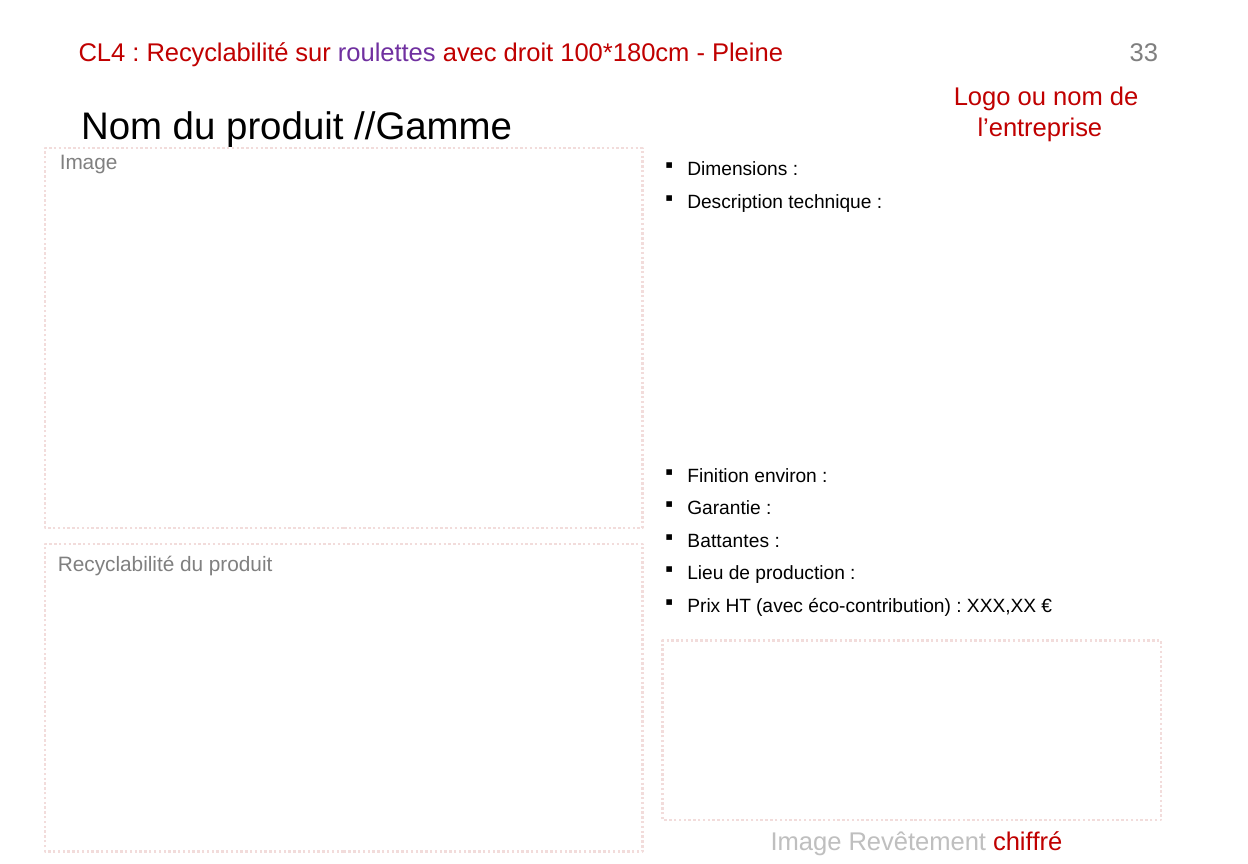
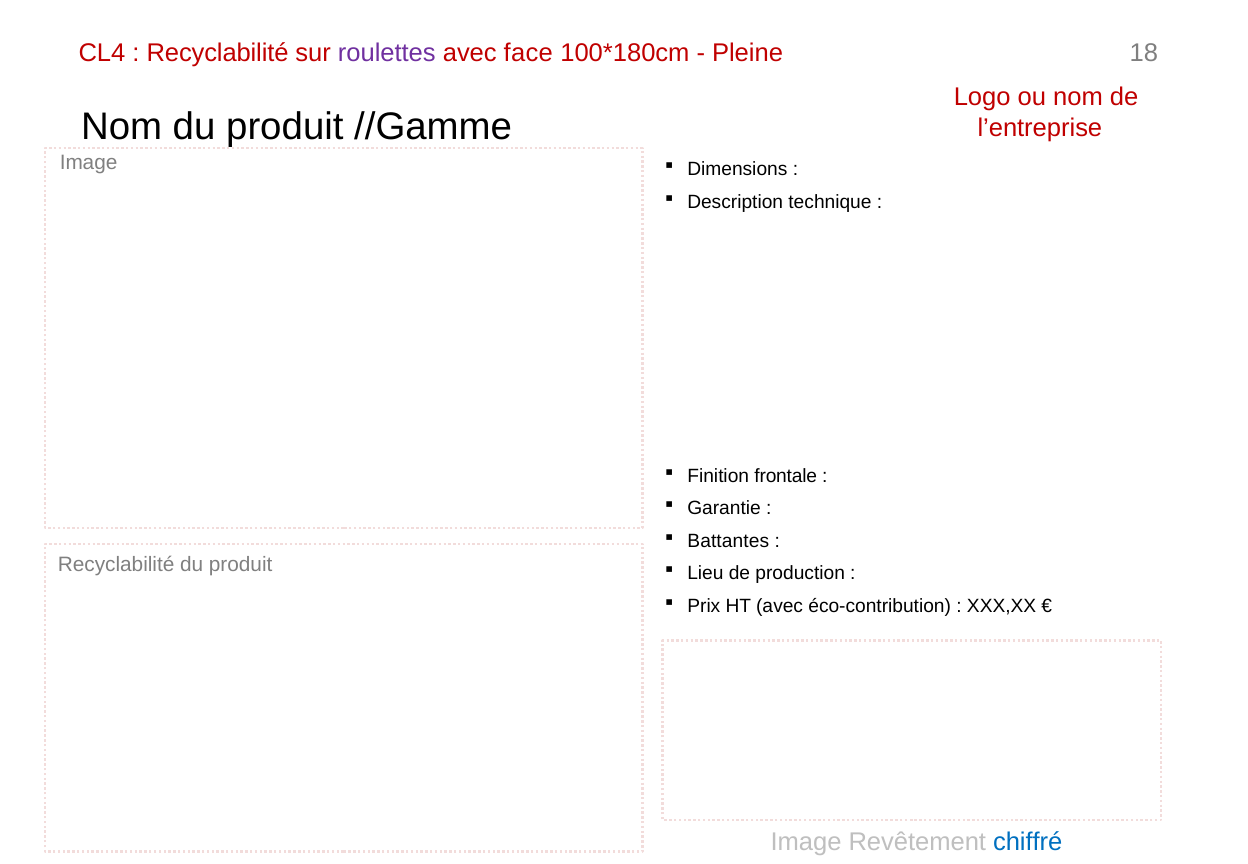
droit: droit -> face
33: 33 -> 18
environ: environ -> frontale
chiffré colour: red -> blue
